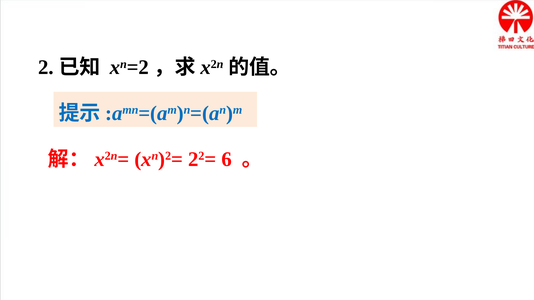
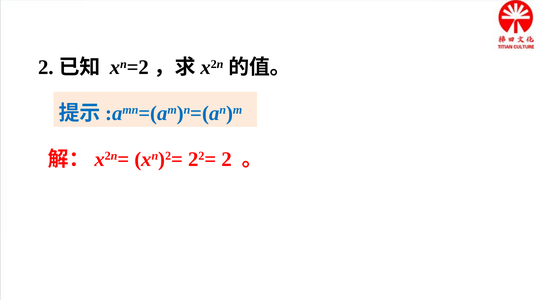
22= 6: 6 -> 2
